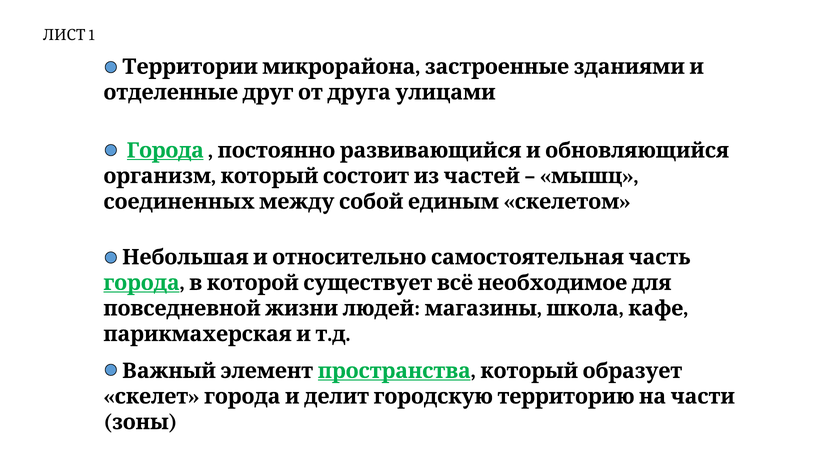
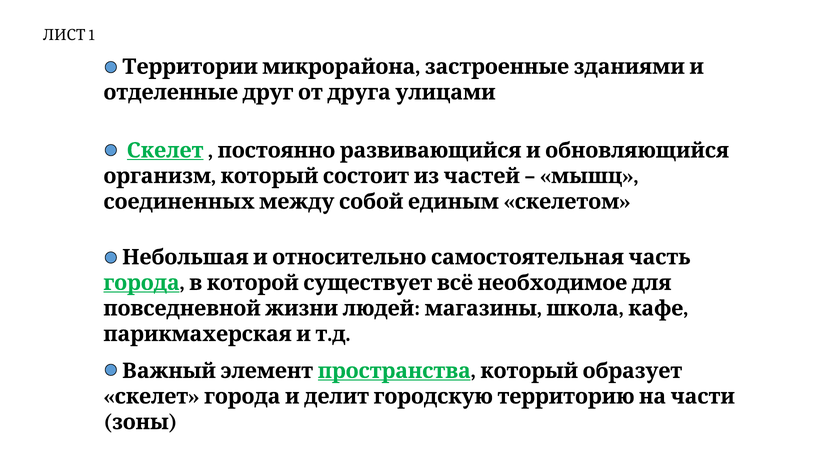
Города at (165, 150): Города -> Скелет
